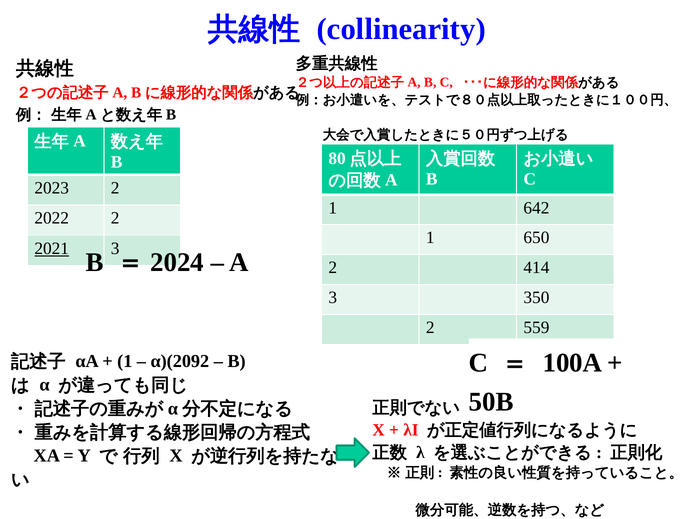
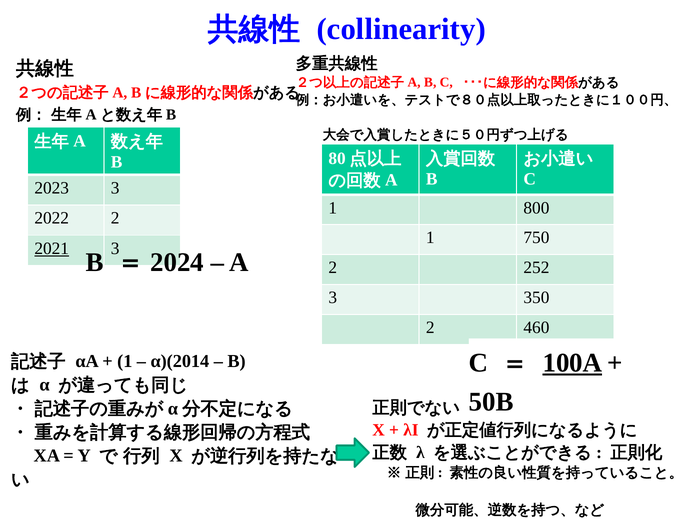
2023 2: 2 -> 3
642: 642 -> 800
650: 650 -> 750
414: 414 -> 252
559: 559 -> 460
100A underline: none -> present
α)(2092: α)(2092 -> α)(2014
